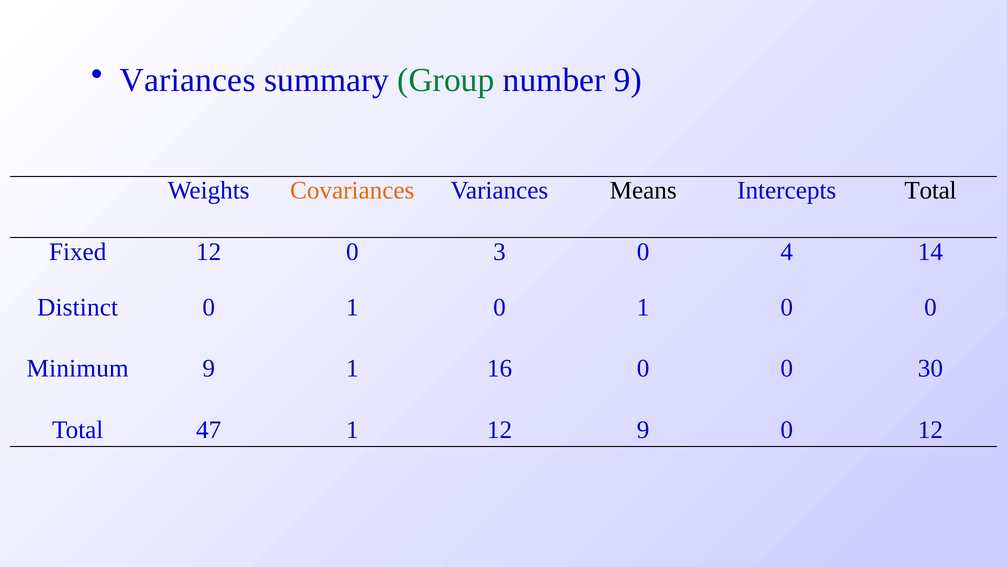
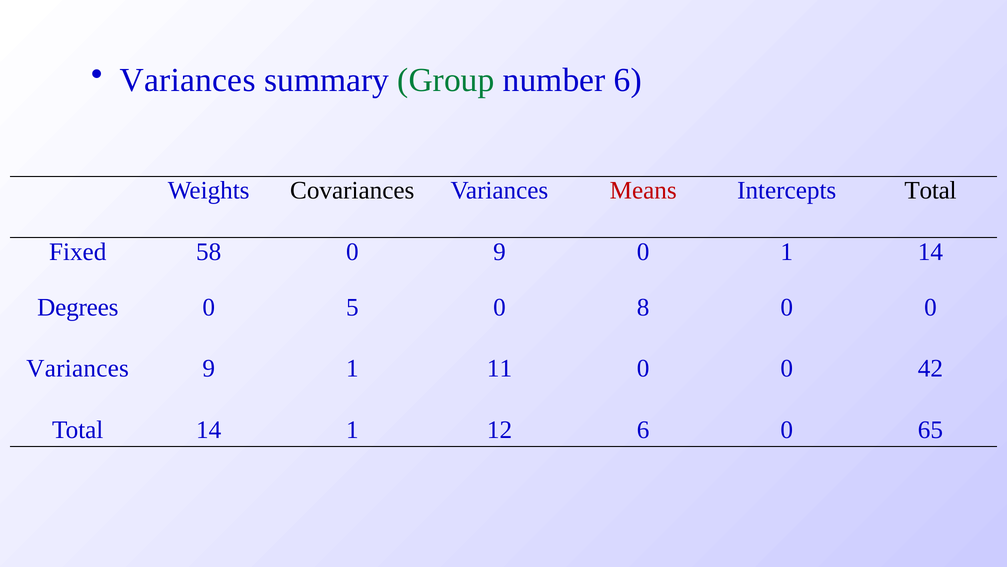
number 9: 9 -> 6
Covariances colour: orange -> black
Means colour: black -> red
Fixed 12: 12 -> 58
0 3: 3 -> 9
0 4: 4 -> 1
Distinct: Distinct -> Degrees
1 at (352, 307): 1 -> 5
1 at (643, 307): 1 -> 8
Minimum at (78, 368): Minimum -> Variances
16: 16 -> 11
30: 30 -> 42
Total 47: 47 -> 14
12 9: 9 -> 6
0 12: 12 -> 65
